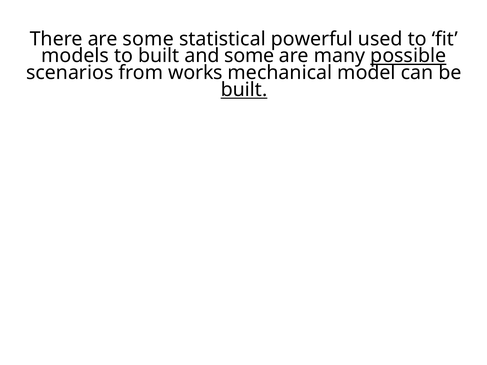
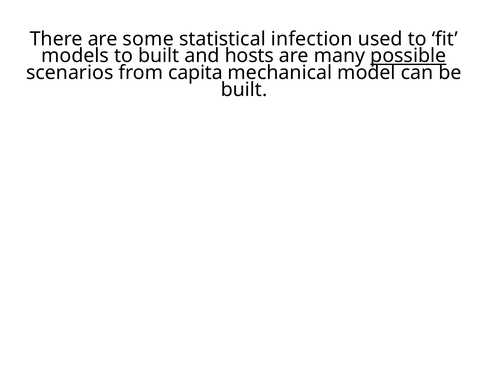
powerful: powerful -> infection
and some: some -> hosts
works: works -> capita
built at (244, 90) underline: present -> none
